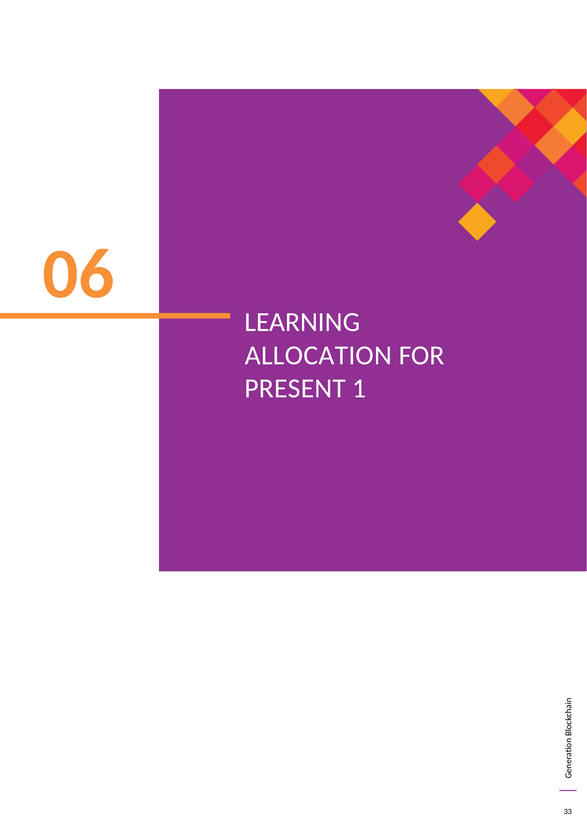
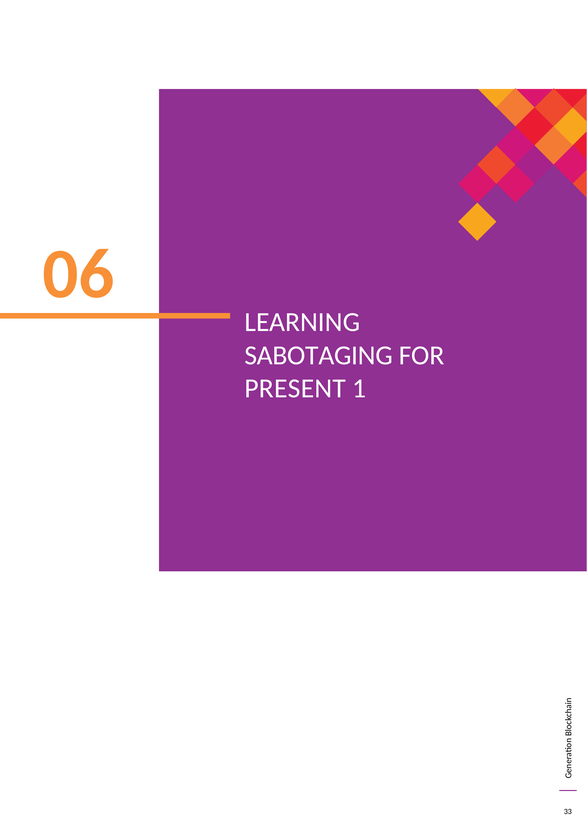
ALLOCATION: ALLOCATION -> SABOTAGING
